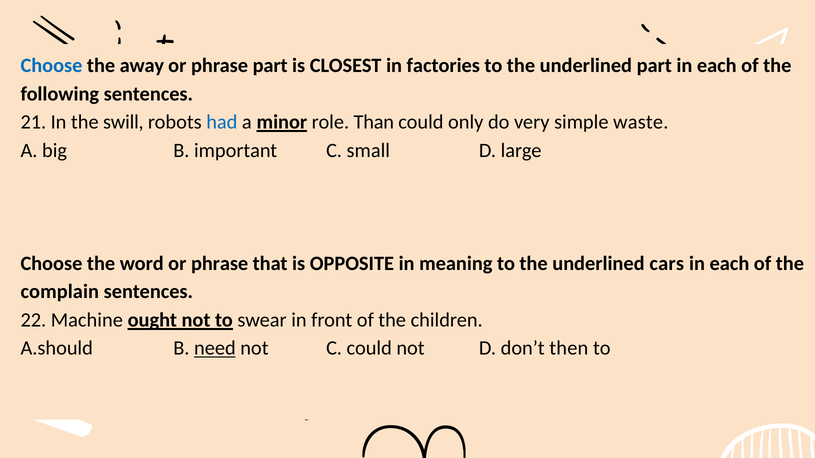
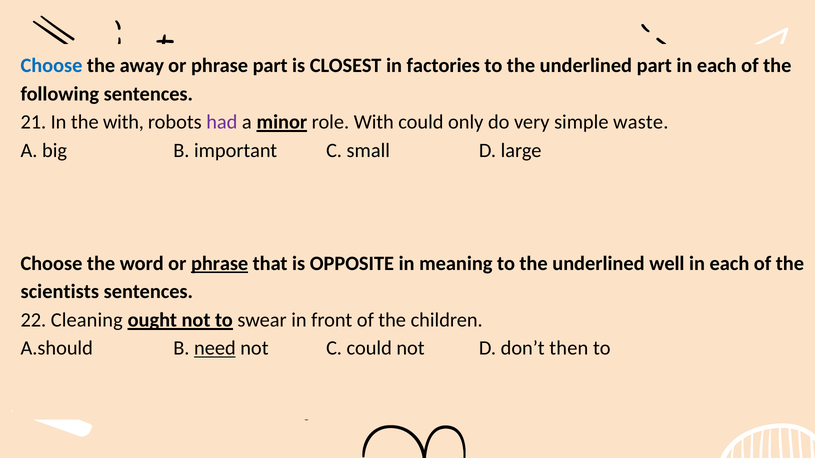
the swill: swill -> with
had colour: blue -> purple
role Than: Than -> With
phrase at (220, 264) underline: none -> present
cars: cars -> well
complain: complain -> scientists
Machine: Machine -> Cleaning
